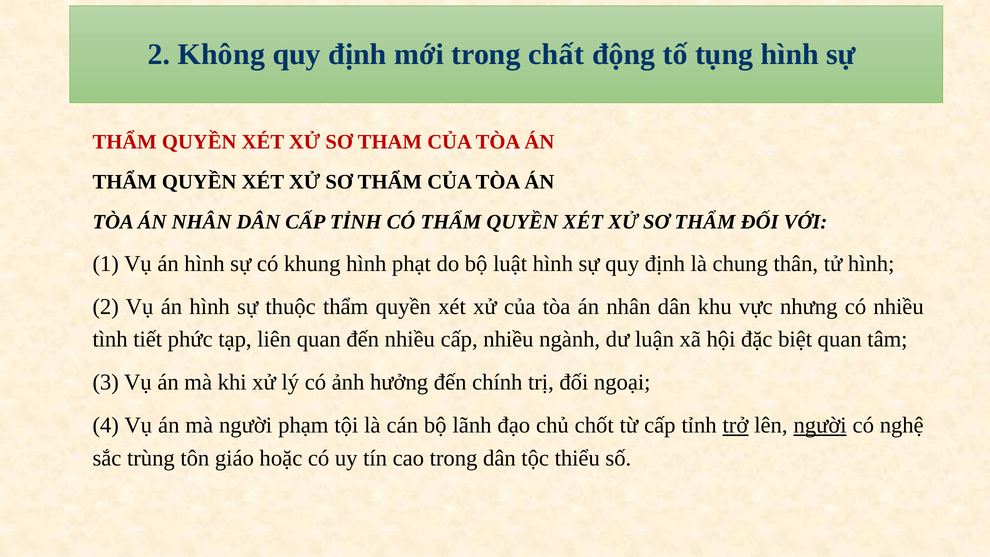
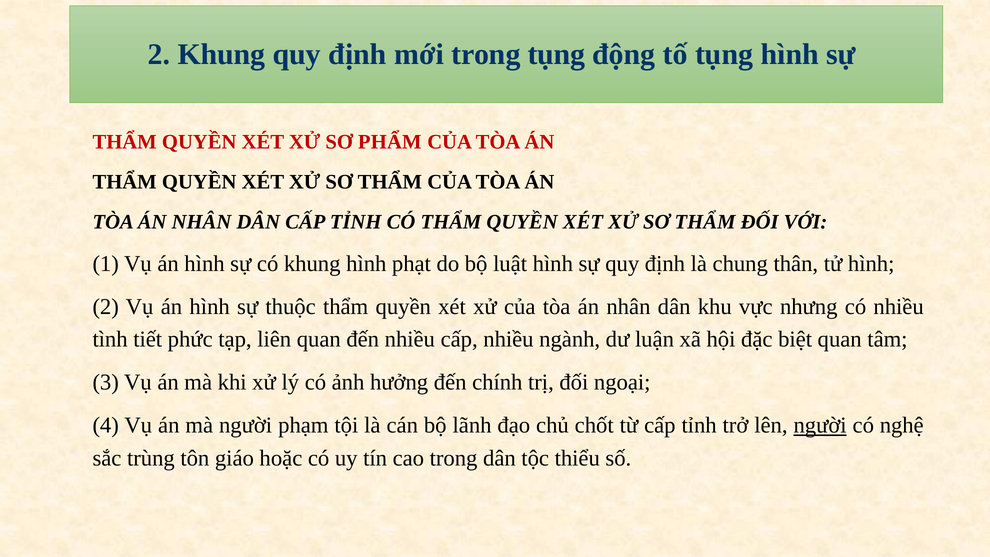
2 Không: Không -> Khung
trong chất: chất -> tụng
THAM: THAM -> PHẨM
trở underline: present -> none
